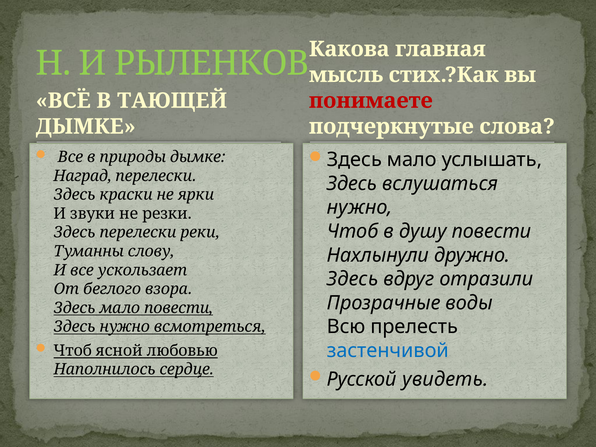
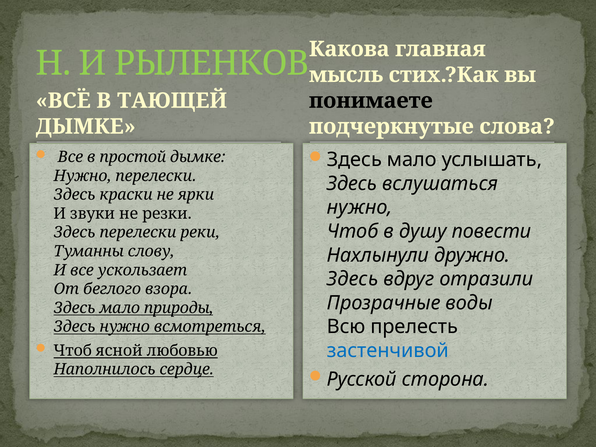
понимаете colour: red -> black
природы: природы -> простой
Наград at (83, 176): Наград -> Нужно
мало повести: повести -> природы
увидеть: увидеть -> сторона
